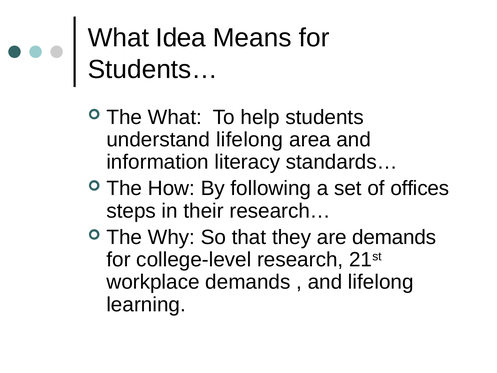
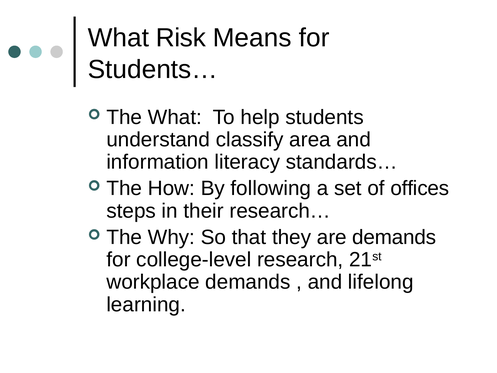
Idea: Idea -> Risk
understand lifelong: lifelong -> classify
